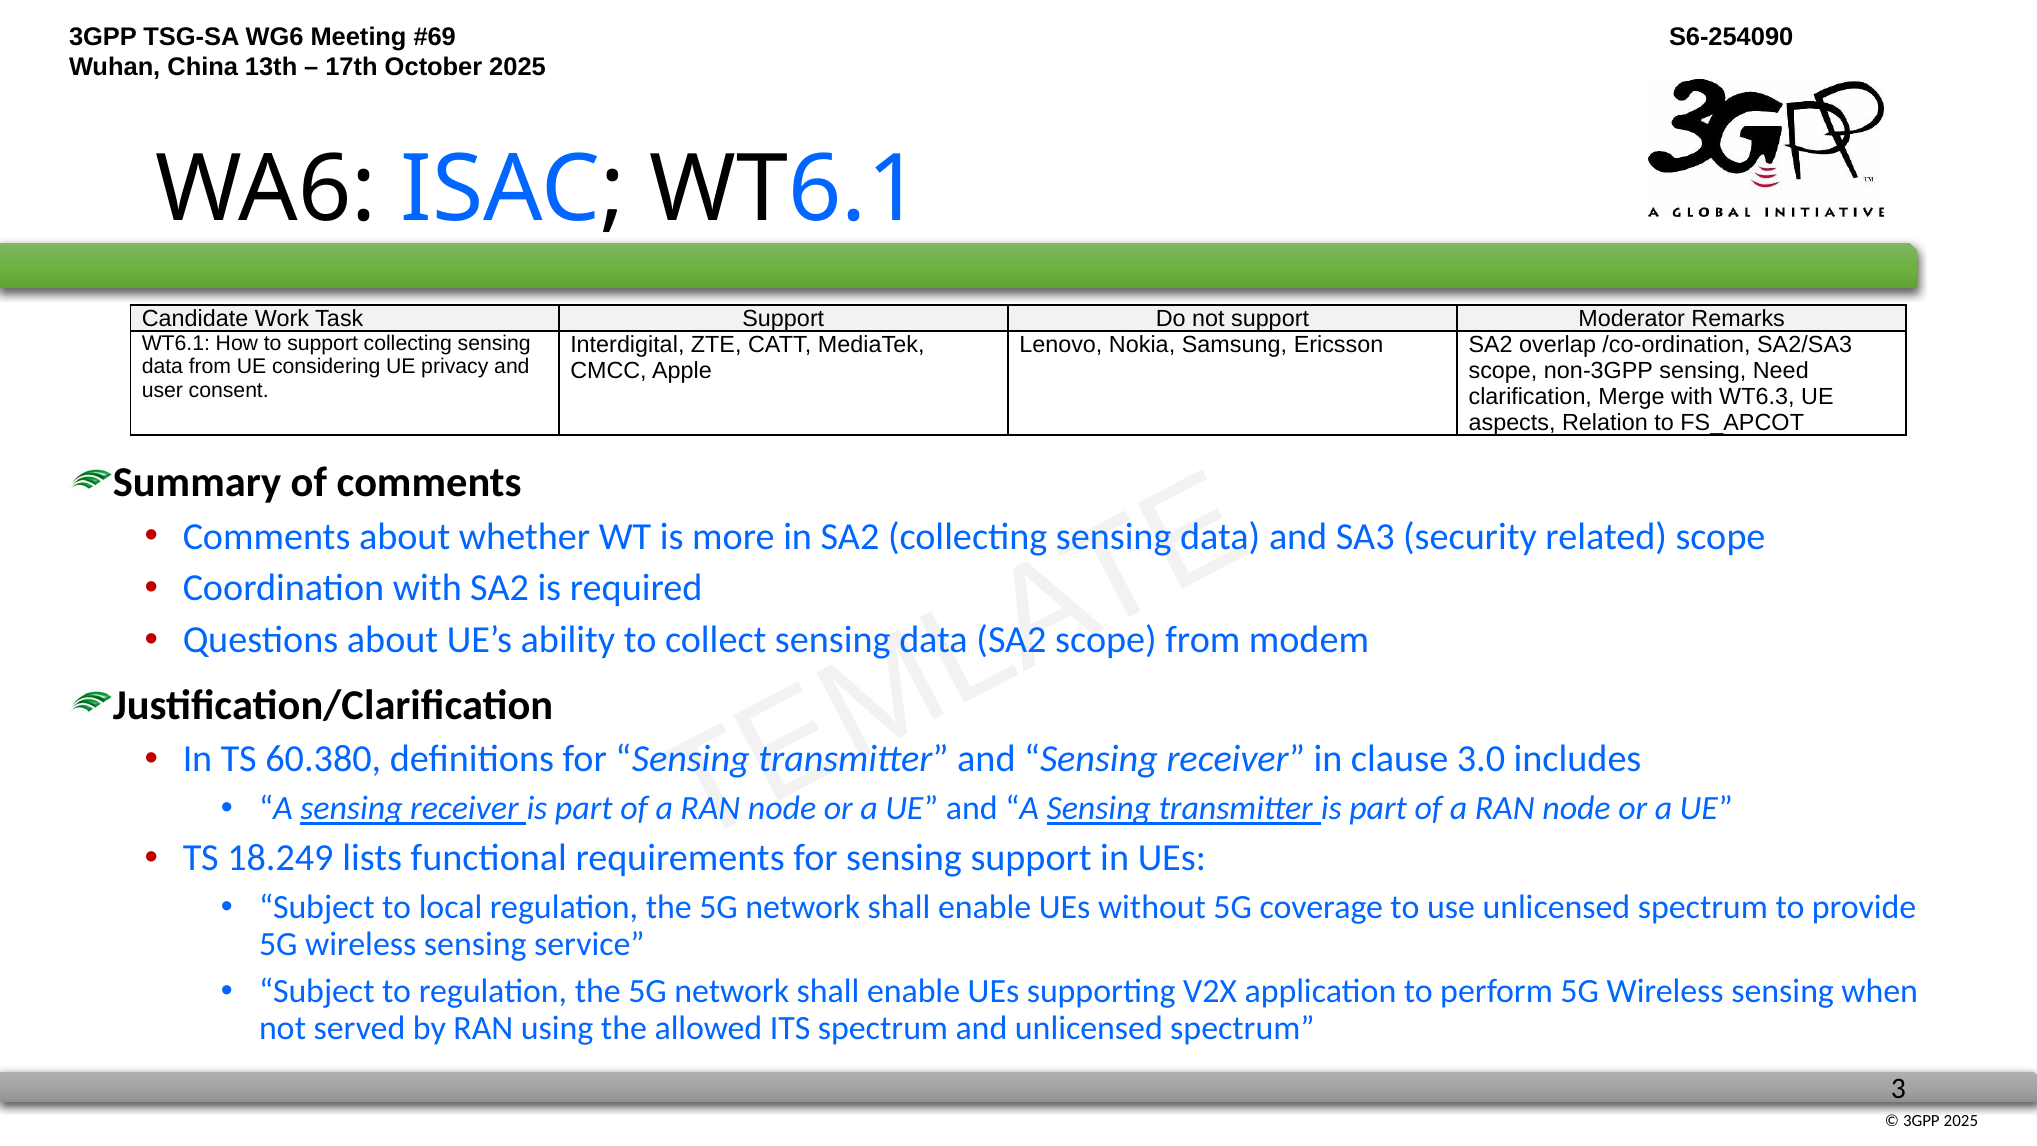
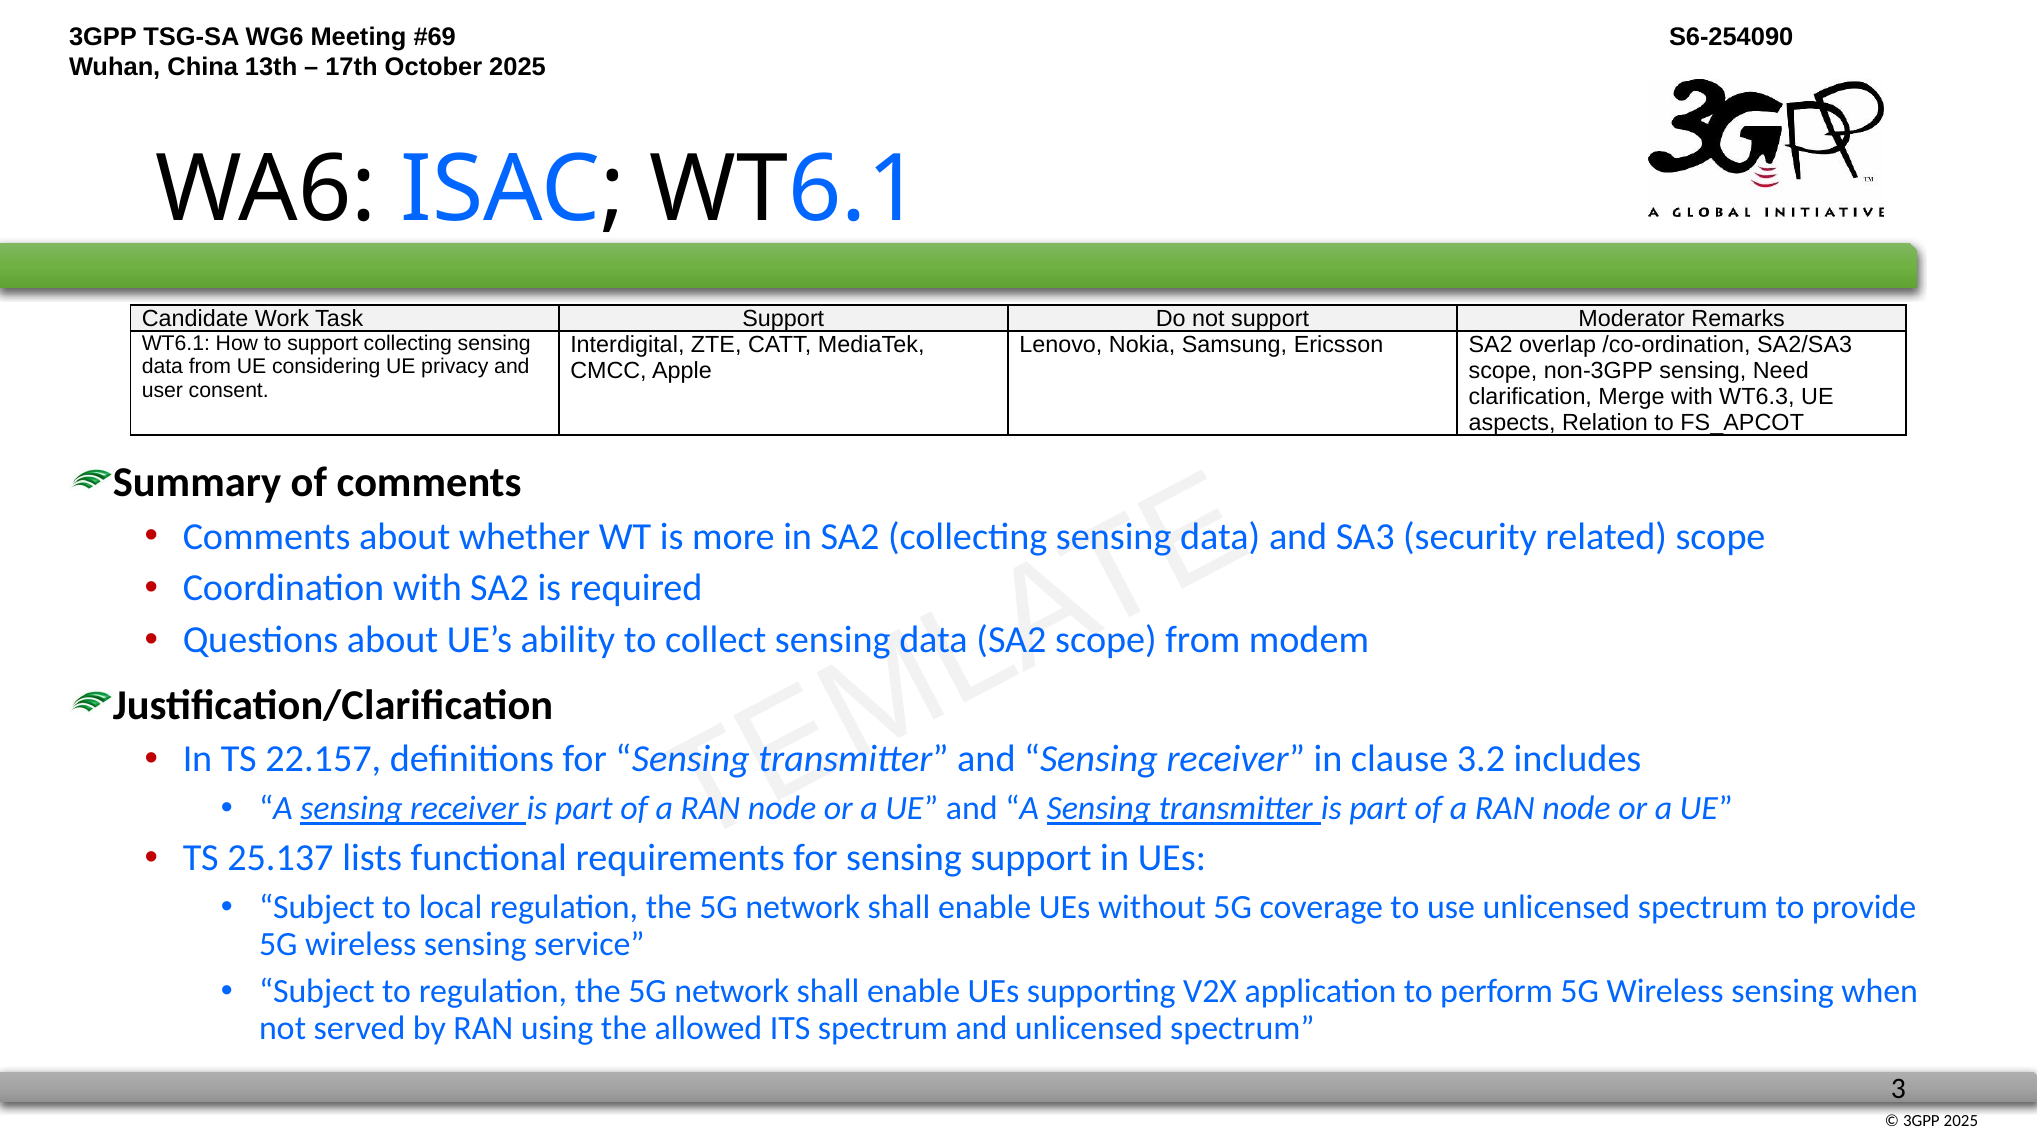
60.380: 60.380 -> 22.157
3.0: 3.0 -> 3.2
18.249: 18.249 -> 25.137
